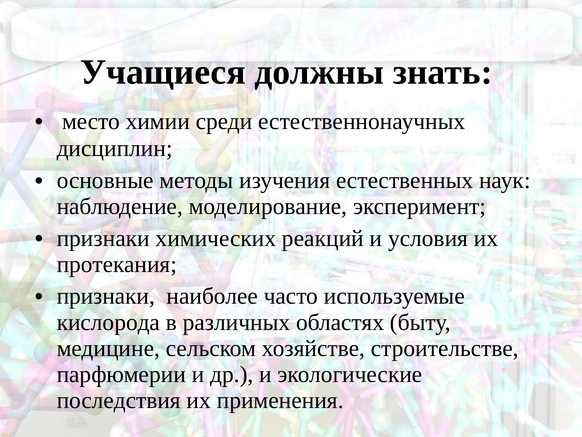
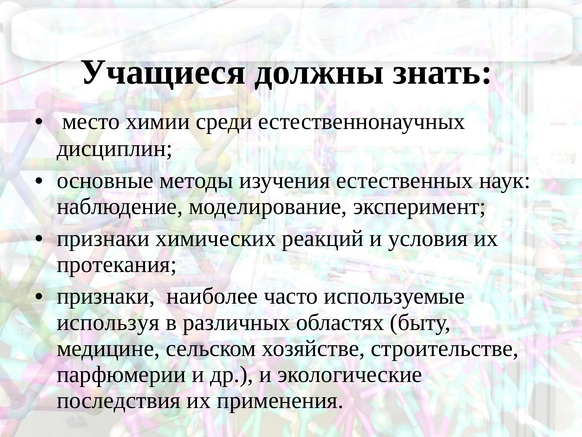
кислорода: кислорода -> используя
